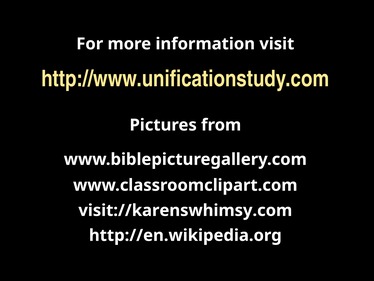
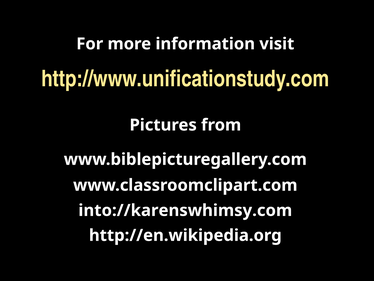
visit://karenswhimsy.com: visit://karenswhimsy.com -> into://karenswhimsy.com
